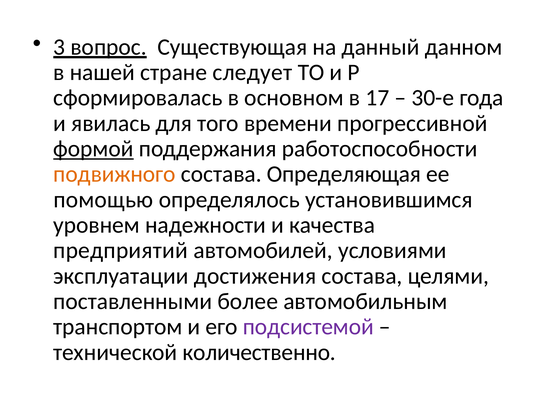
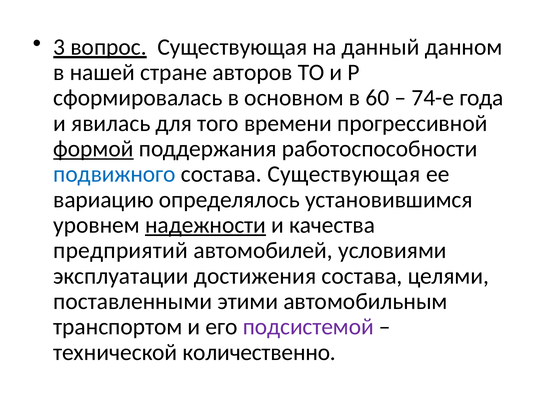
следует: следует -> авторов
17: 17 -> 60
30-е: 30-е -> 74-е
подвижного colour: orange -> blue
состава Определяющая: Определяющая -> Существующая
помощью: помощью -> вариацию
надежности underline: none -> present
более: более -> этими
